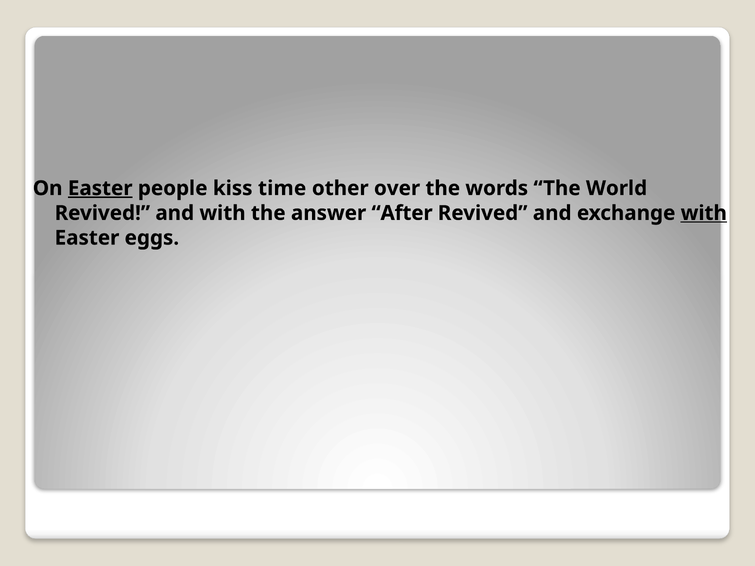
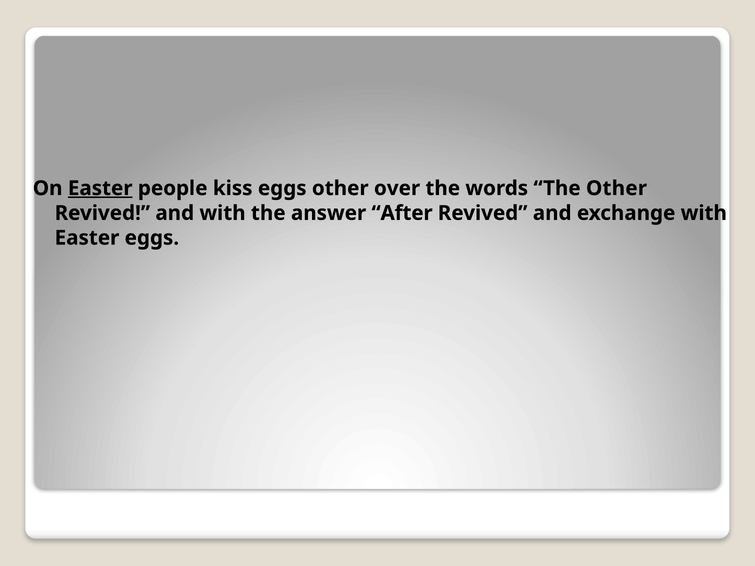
kiss time: time -> eggs
The World: World -> Other
with at (704, 213) underline: present -> none
